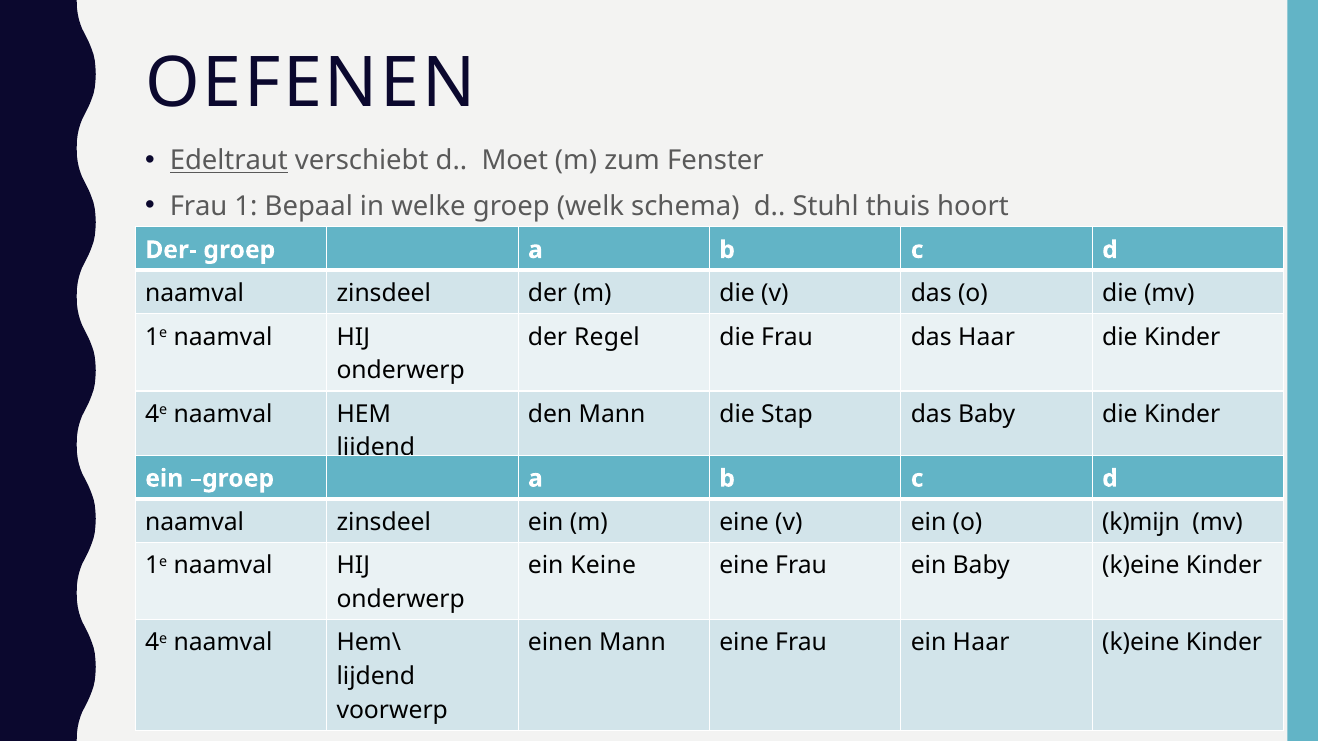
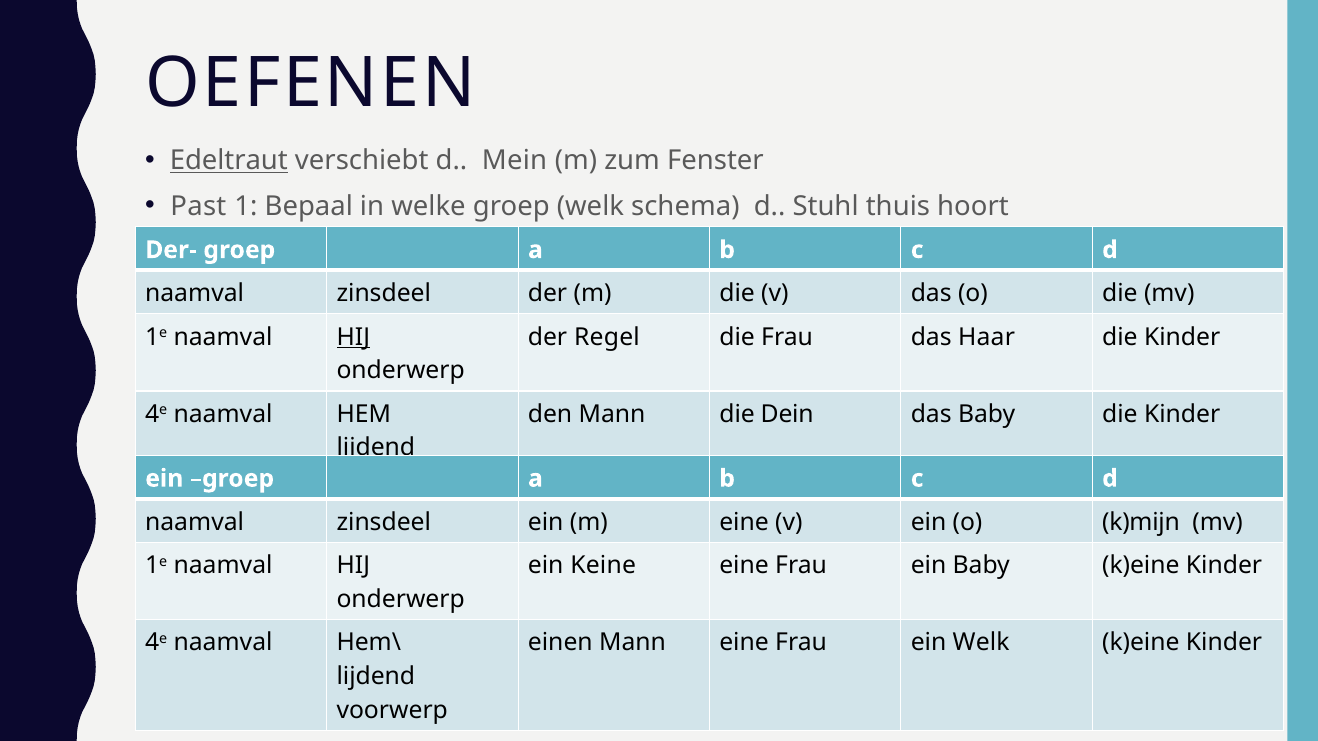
Moet: Moet -> Mein
Frau at (199, 207): Frau -> Past
HIJ at (353, 337) underline: none -> present
Stap: Stap -> Dein
ein Haar: Haar -> Welk
